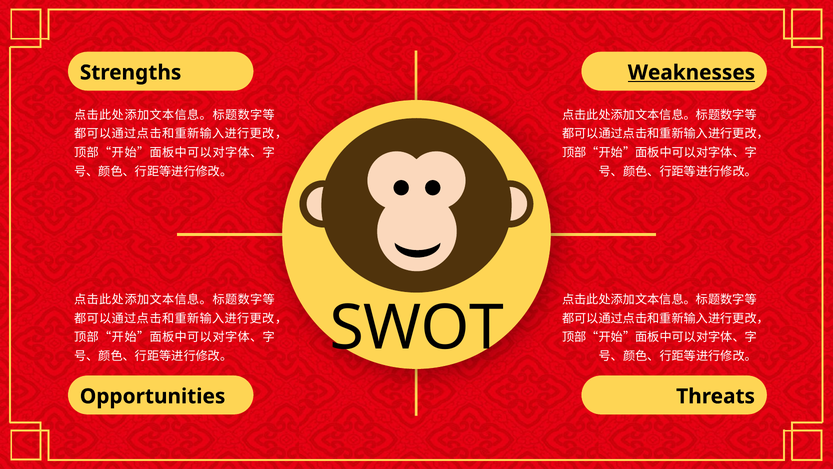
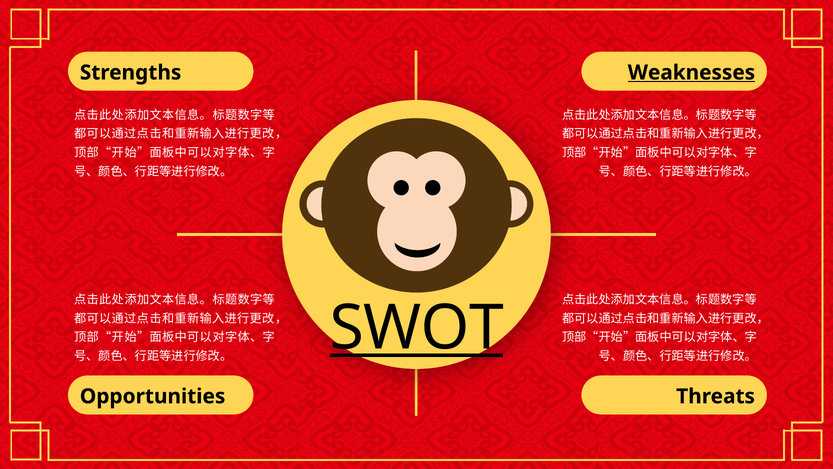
SWOT underline: none -> present
